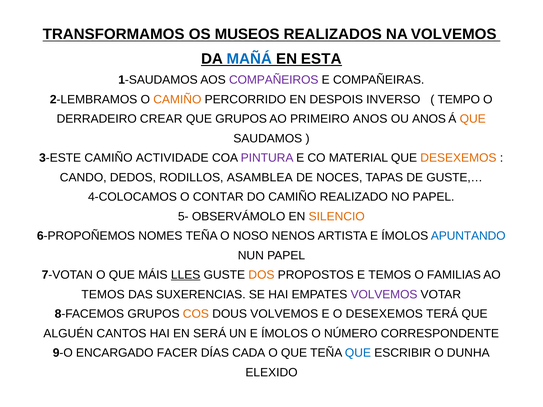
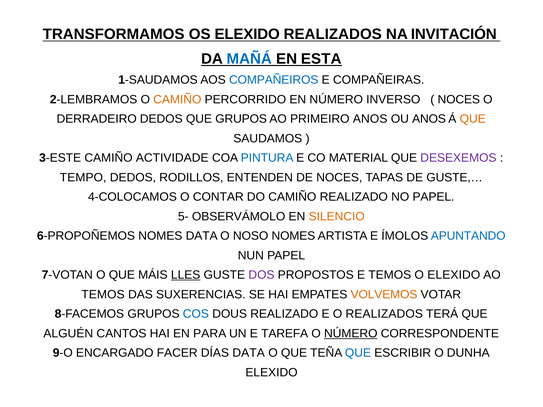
OS MUSEOS: MUSEOS -> ELEXIDO
NA VOLVEMOS: VOLVEMOS -> INVITACIÓN
COMPAÑEIROS colour: purple -> blue
EN DESPOIS: DESPOIS -> NÚMERO
TEMPO at (459, 99): TEMPO -> NOCES
DERRADEIRO CREAR: CREAR -> DEDOS
PINTURA colour: purple -> blue
DESEXEMOS at (458, 158) colour: orange -> purple
CANDO: CANDO -> TEMPO
ASAMBLEA: ASAMBLEA -> ENTENDEN
NOMES TEÑA: TEÑA -> DATA
NOSO NENOS: NENOS -> NOMES
DOS colour: orange -> purple
O FAMILIAS: FAMILIAS -> ELEXIDO
VOLVEMOS at (384, 295) colour: purple -> orange
COS colour: orange -> blue
DOUS VOLVEMOS: VOLVEMOS -> REALIZADO
O DESEXEMOS: DESEXEMOS -> REALIZADOS
SERÁ: SERÁ -> PARA
UN E ÍMOLOS: ÍMOLOS -> TAREFA
NÚMERO at (351, 334) underline: none -> present
DÍAS CADA: CADA -> DATA
